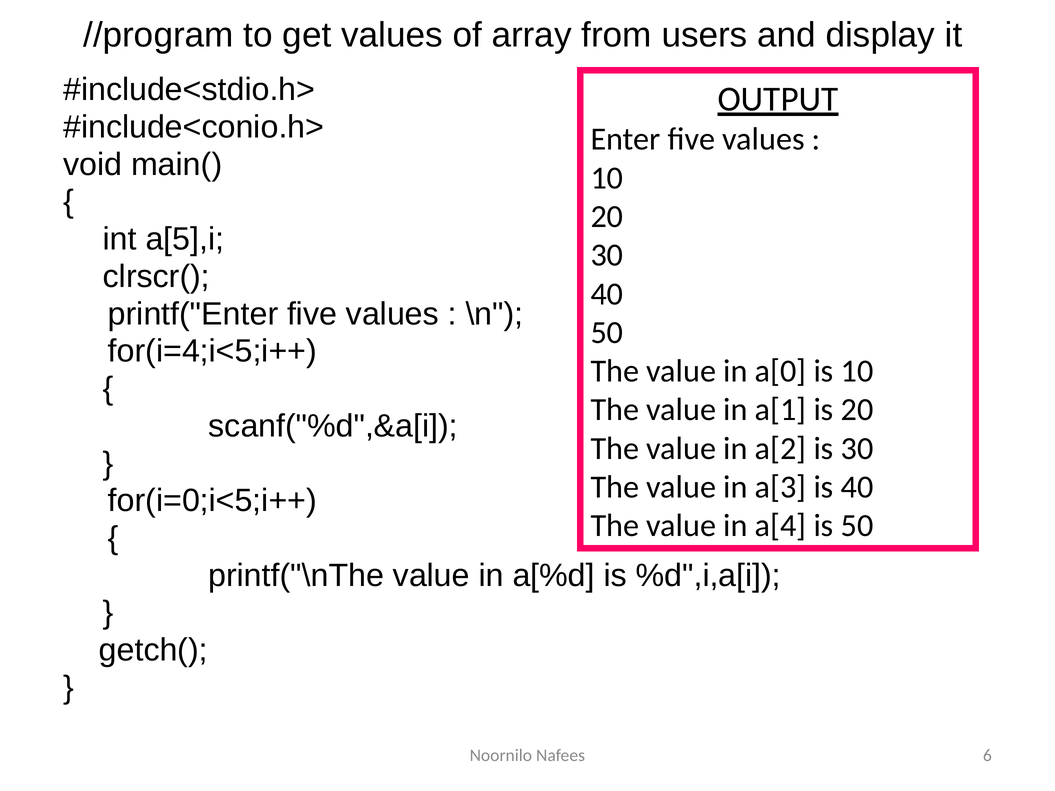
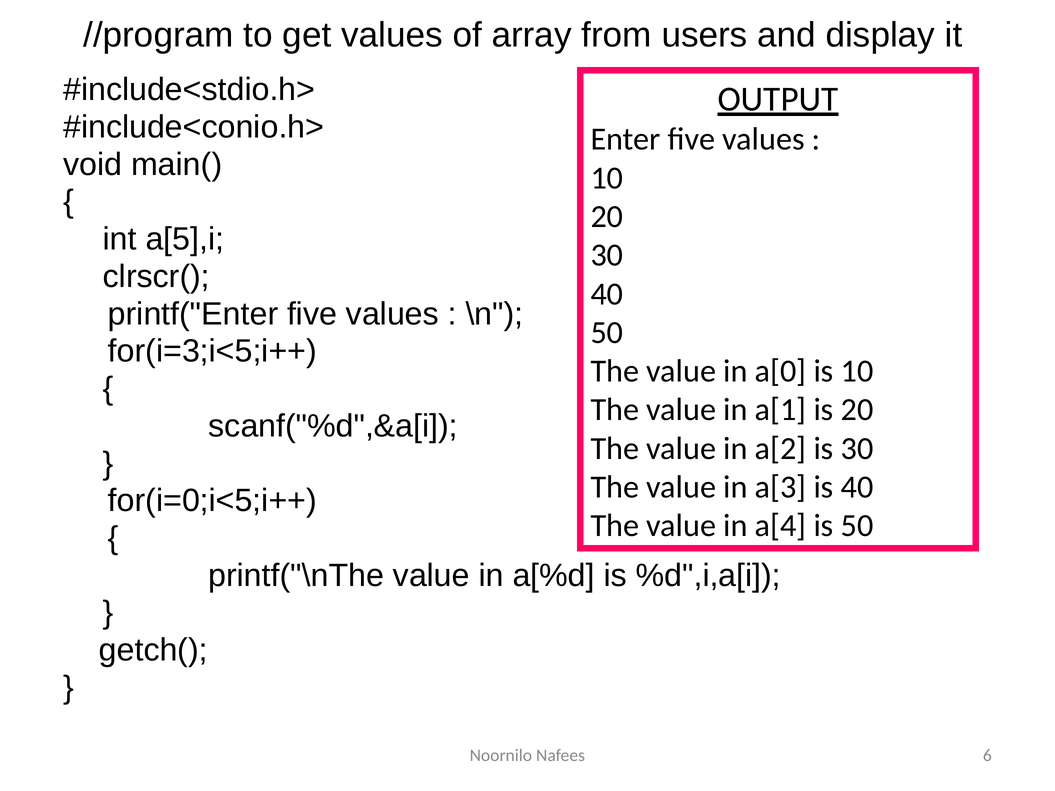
for(i=4;i<5;i++: for(i=4;i<5;i++ -> for(i=3;i<5;i++
